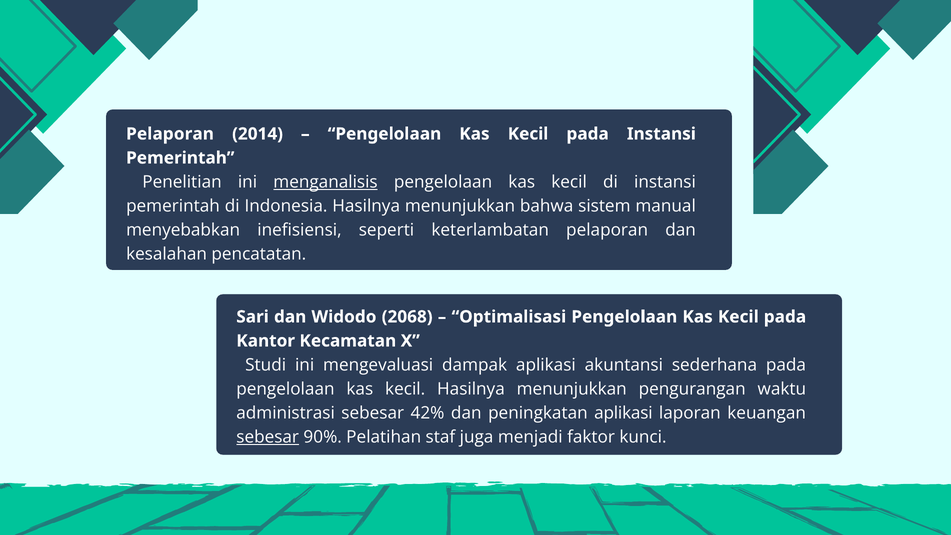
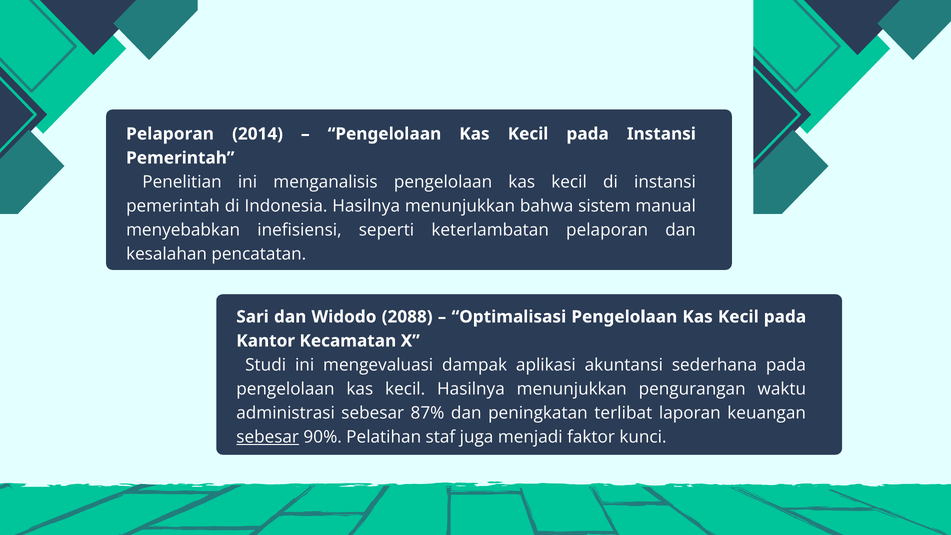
menganalisis underline: present -> none
2068: 2068 -> 2088
42%: 42% -> 87%
peningkatan aplikasi: aplikasi -> terlibat
